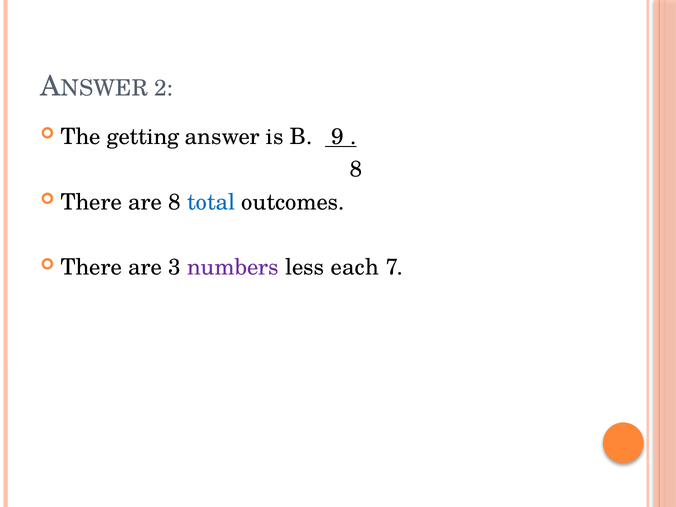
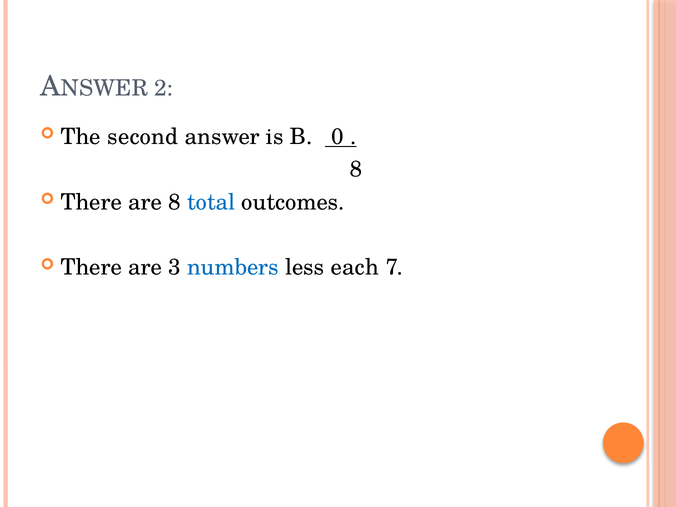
getting: getting -> second
9: 9 -> 0
numbers colour: purple -> blue
